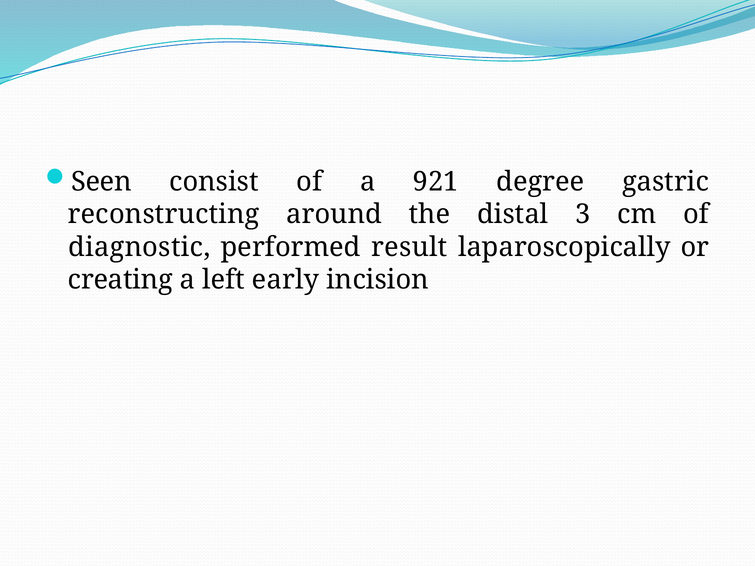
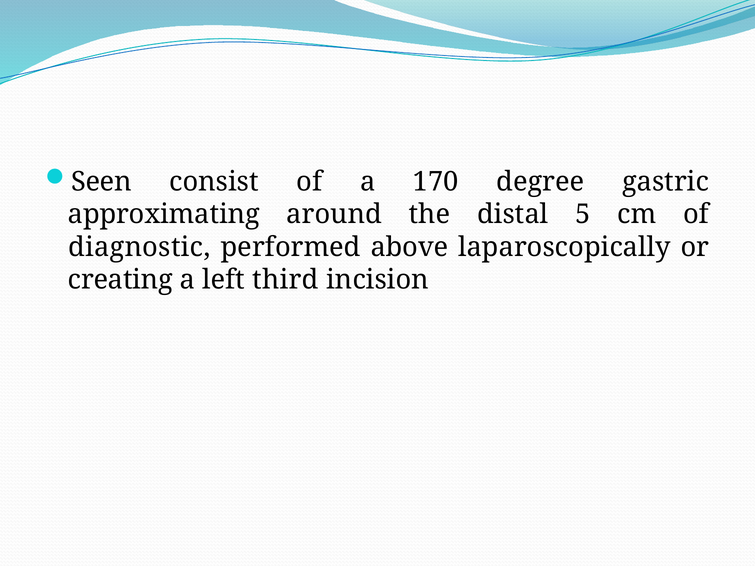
921: 921 -> 170
reconstructing: reconstructing -> approximating
3: 3 -> 5
result: result -> above
early: early -> third
